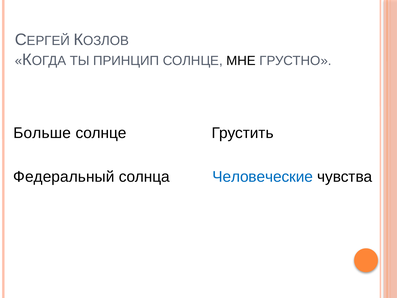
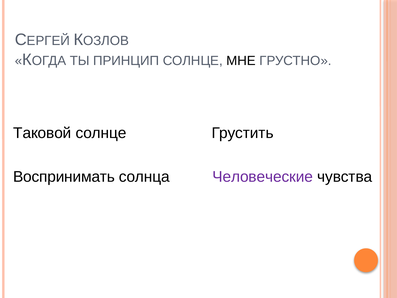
Больше: Больше -> Таковой
Федеральный: Федеральный -> Воспринимать
Человеческие colour: blue -> purple
